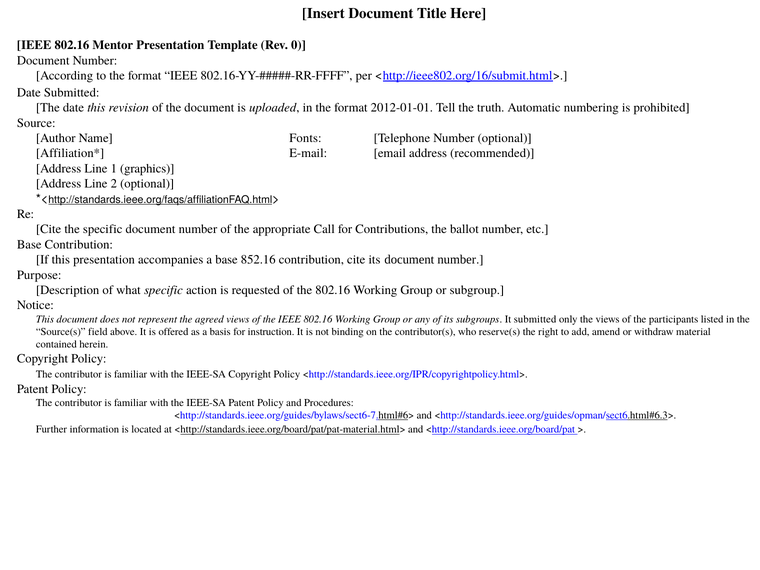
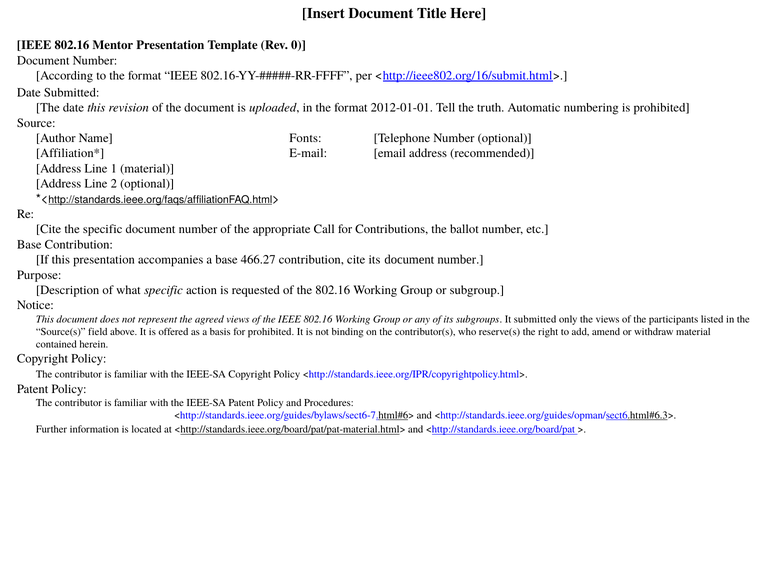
1 graphics: graphics -> material
852.16: 852.16 -> 466.27
for instruction: instruction -> prohibited
